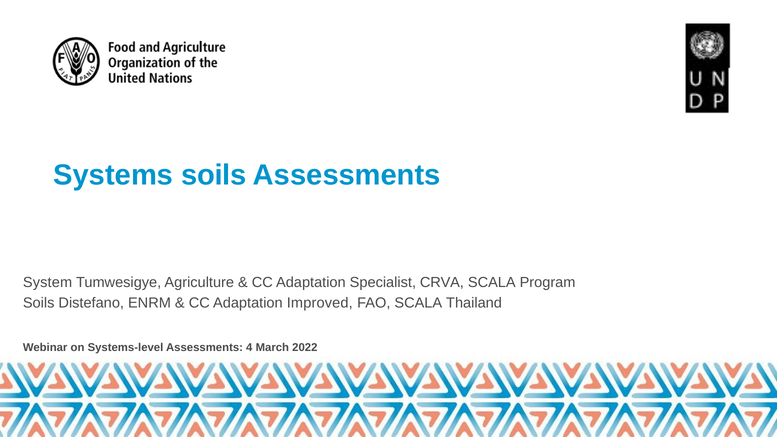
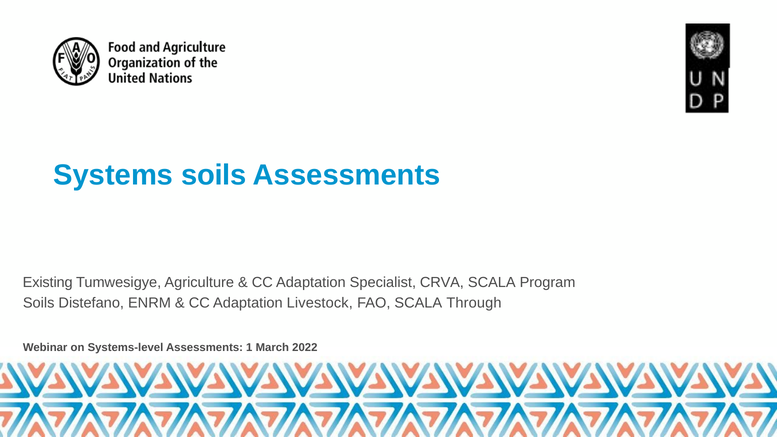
System: System -> Existing
Improved: Improved -> Livestock
Thailand: Thailand -> Through
4: 4 -> 1
